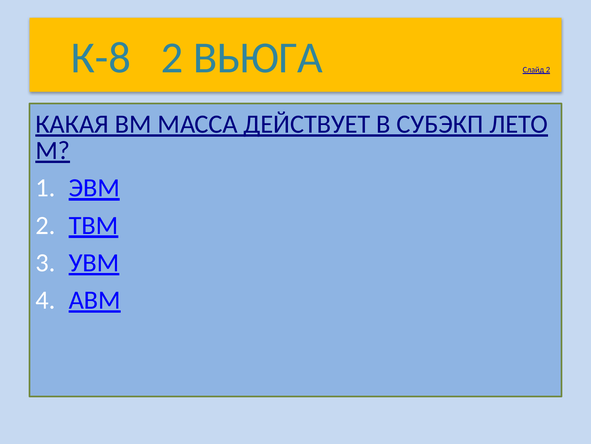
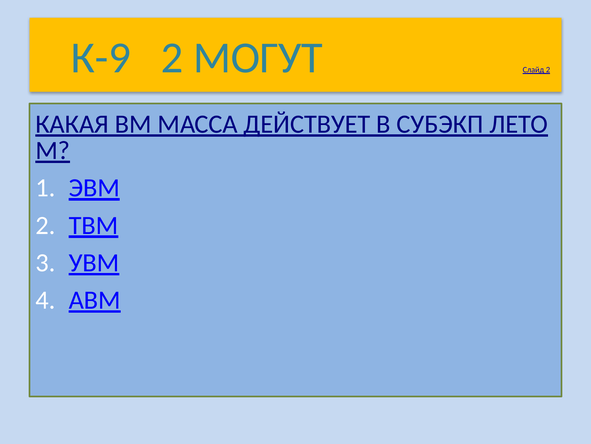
К-8: К-8 -> К-9
ВЬЮГА: ВЬЮГА -> МОГУТ
